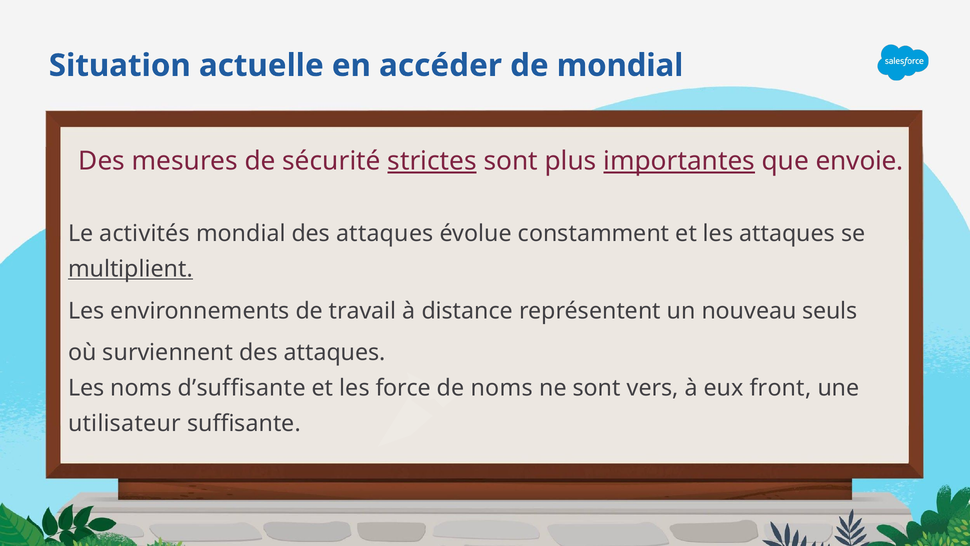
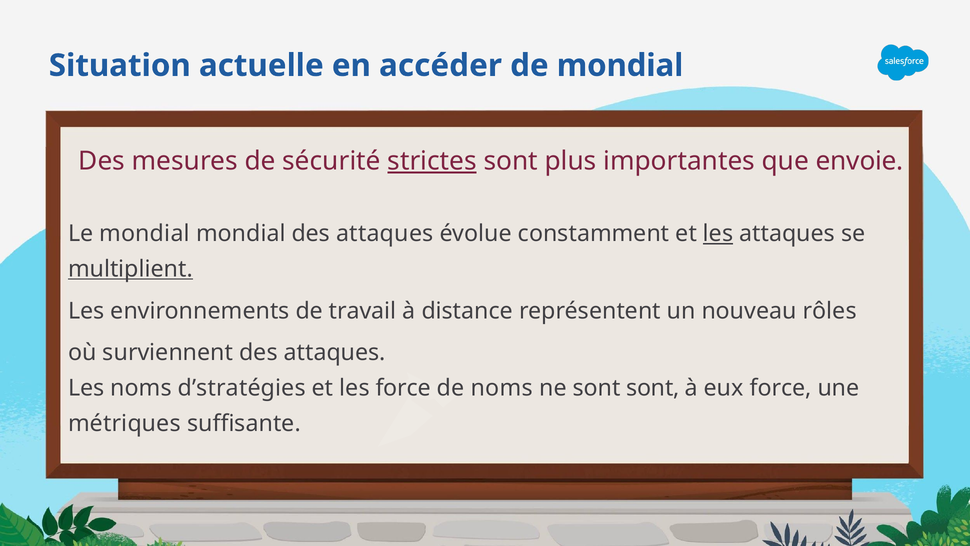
importantes underline: present -> none
Le activités: activités -> mondial
les at (718, 234) underline: none -> present
seuls: seuls -> rôles
d’suffisante: d’suffisante -> d’stratégies
sont vers: vers -> sont
eux front: front -> force
utilisateur: utilisateur -> métriques
